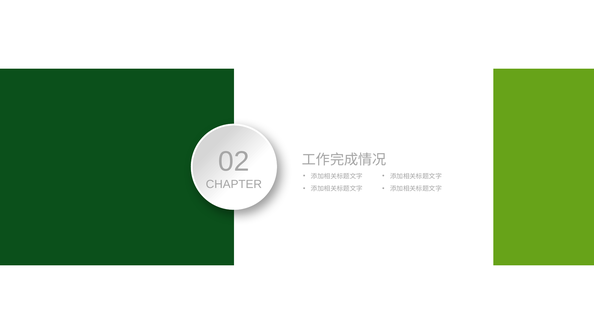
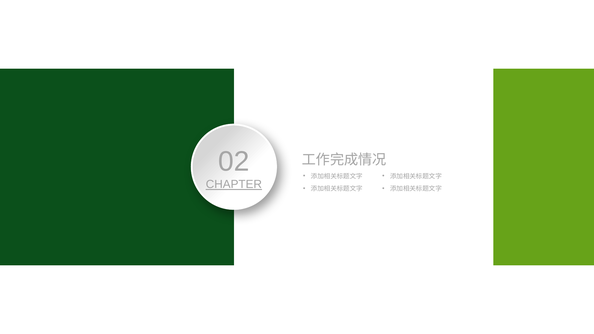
CHAPTER underline: none -> present
